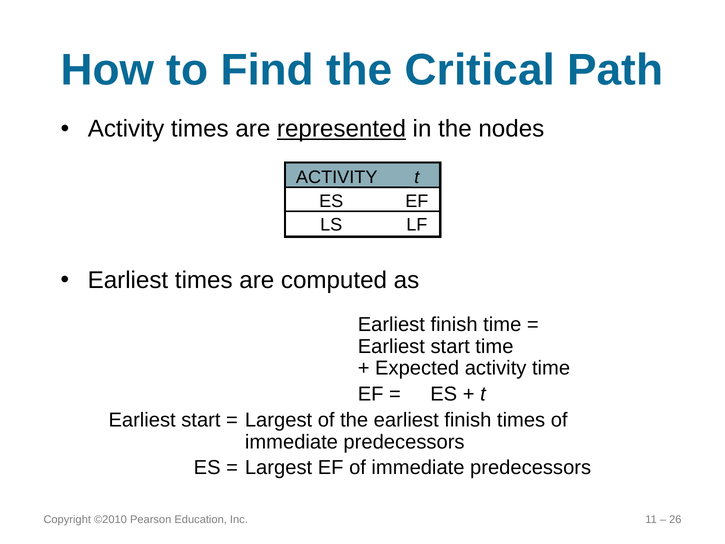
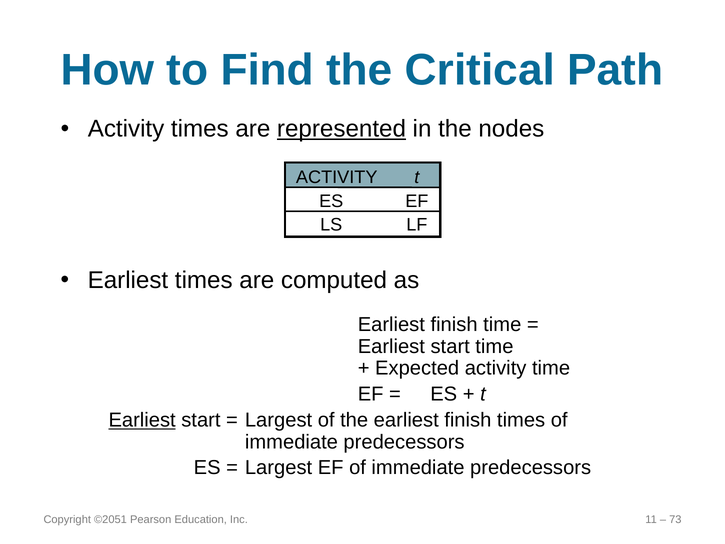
Earliest at (142, 420) underline: none -> present
©2010: ©2010 -> ©2051
26: 26 -> 73
